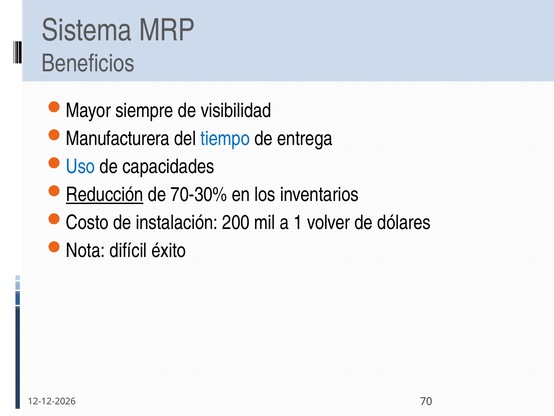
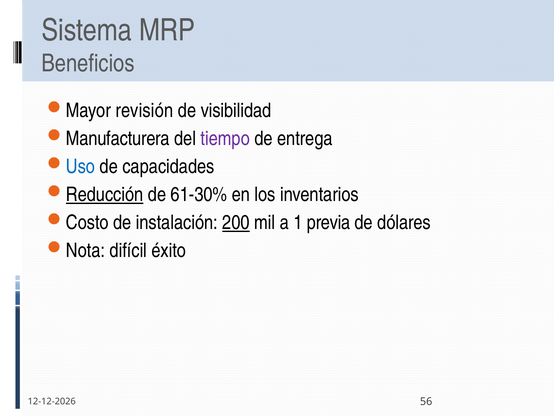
siempre: siempre -> revisión
tiempo colour: blue -> purple
70-30%: 70-30% -> 61-30%
200 underline: none -> present
volver: volver -> previa
70: 70 -> 56
